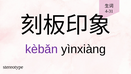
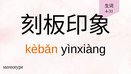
kèbǎn colour: purple -> orange
